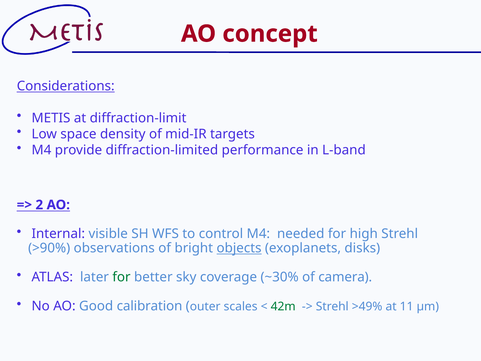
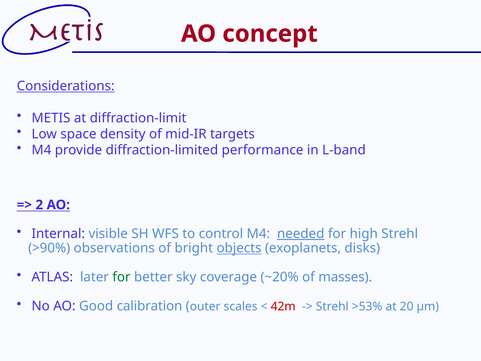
needed underline: none -> present
~30%: ~30% -> ~20%
camera: camera -> masses
42m colour: green -> red
>49%: >49% -> >53%
11: 11 -> 20
